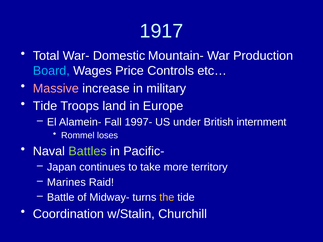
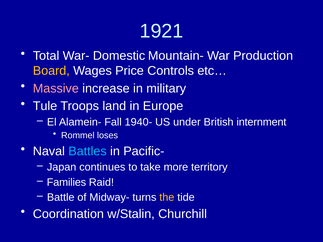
1917: 1917 -> 1921
Board colour: light blue -> yellow
Tide at (45, 106): Tide -> Tule
1997-: 1997- -> 1940-
Battles colour: light green -> light blue
Marines: Marines -> Families
